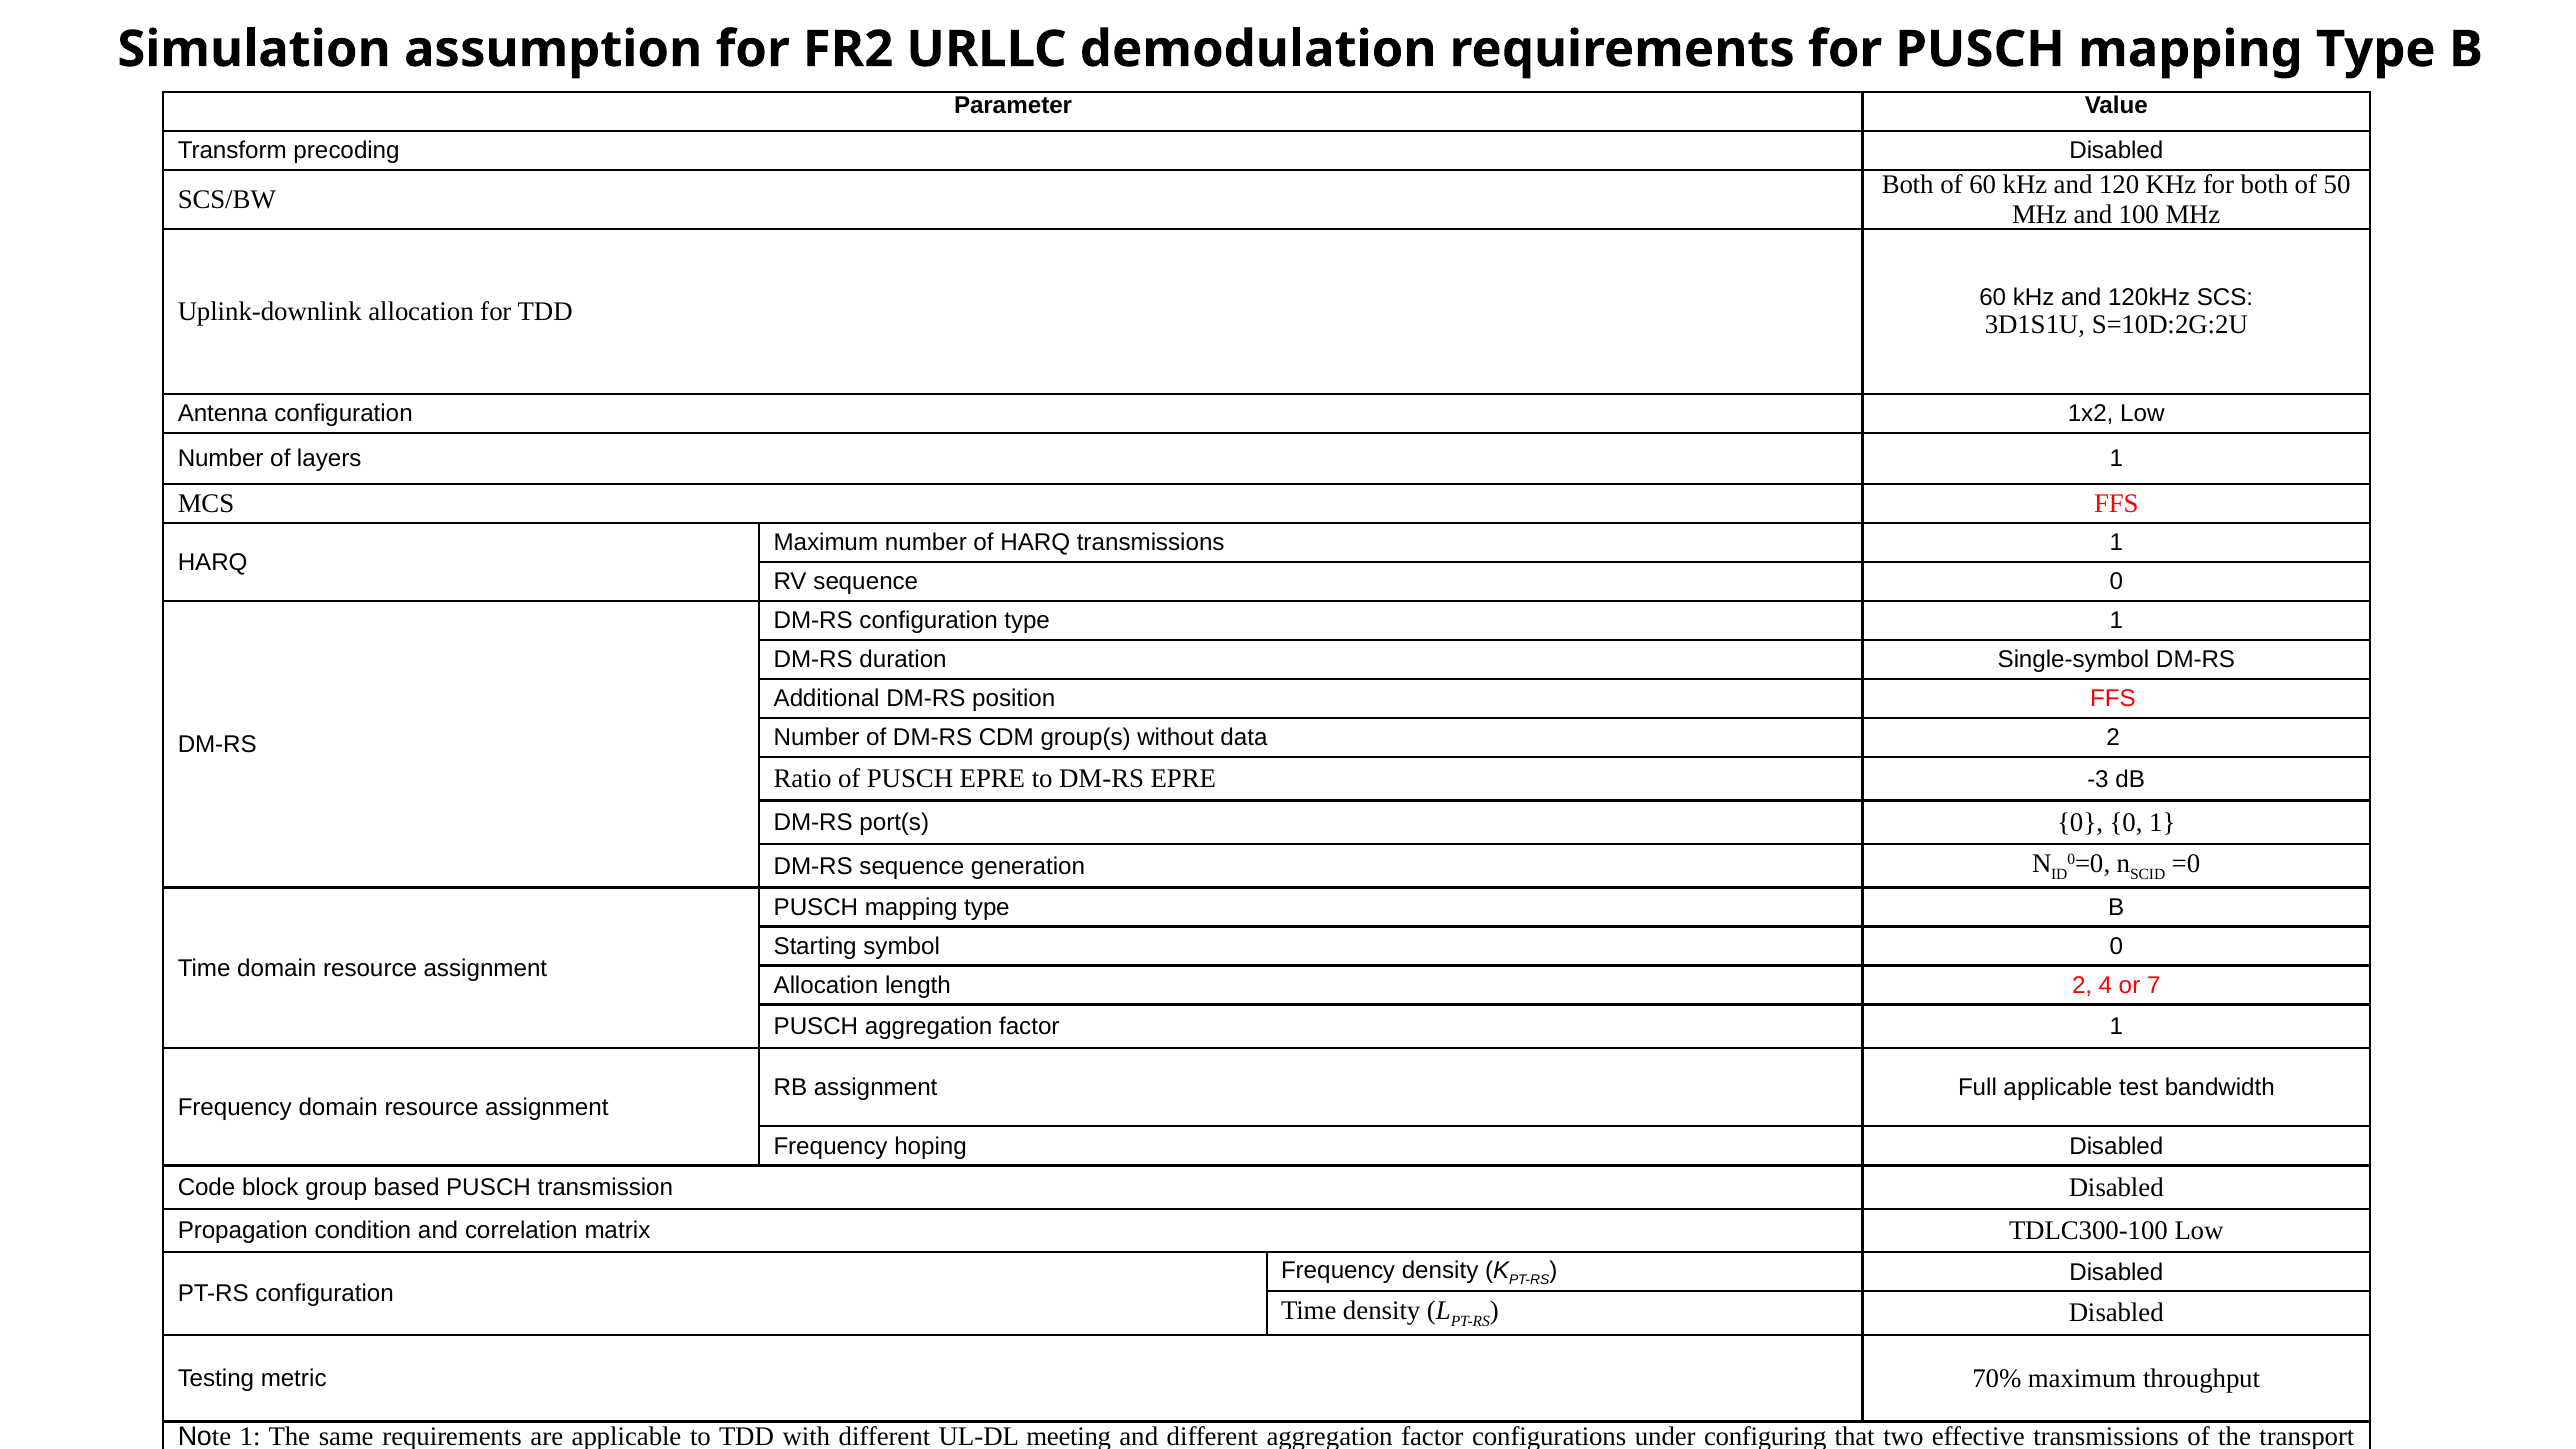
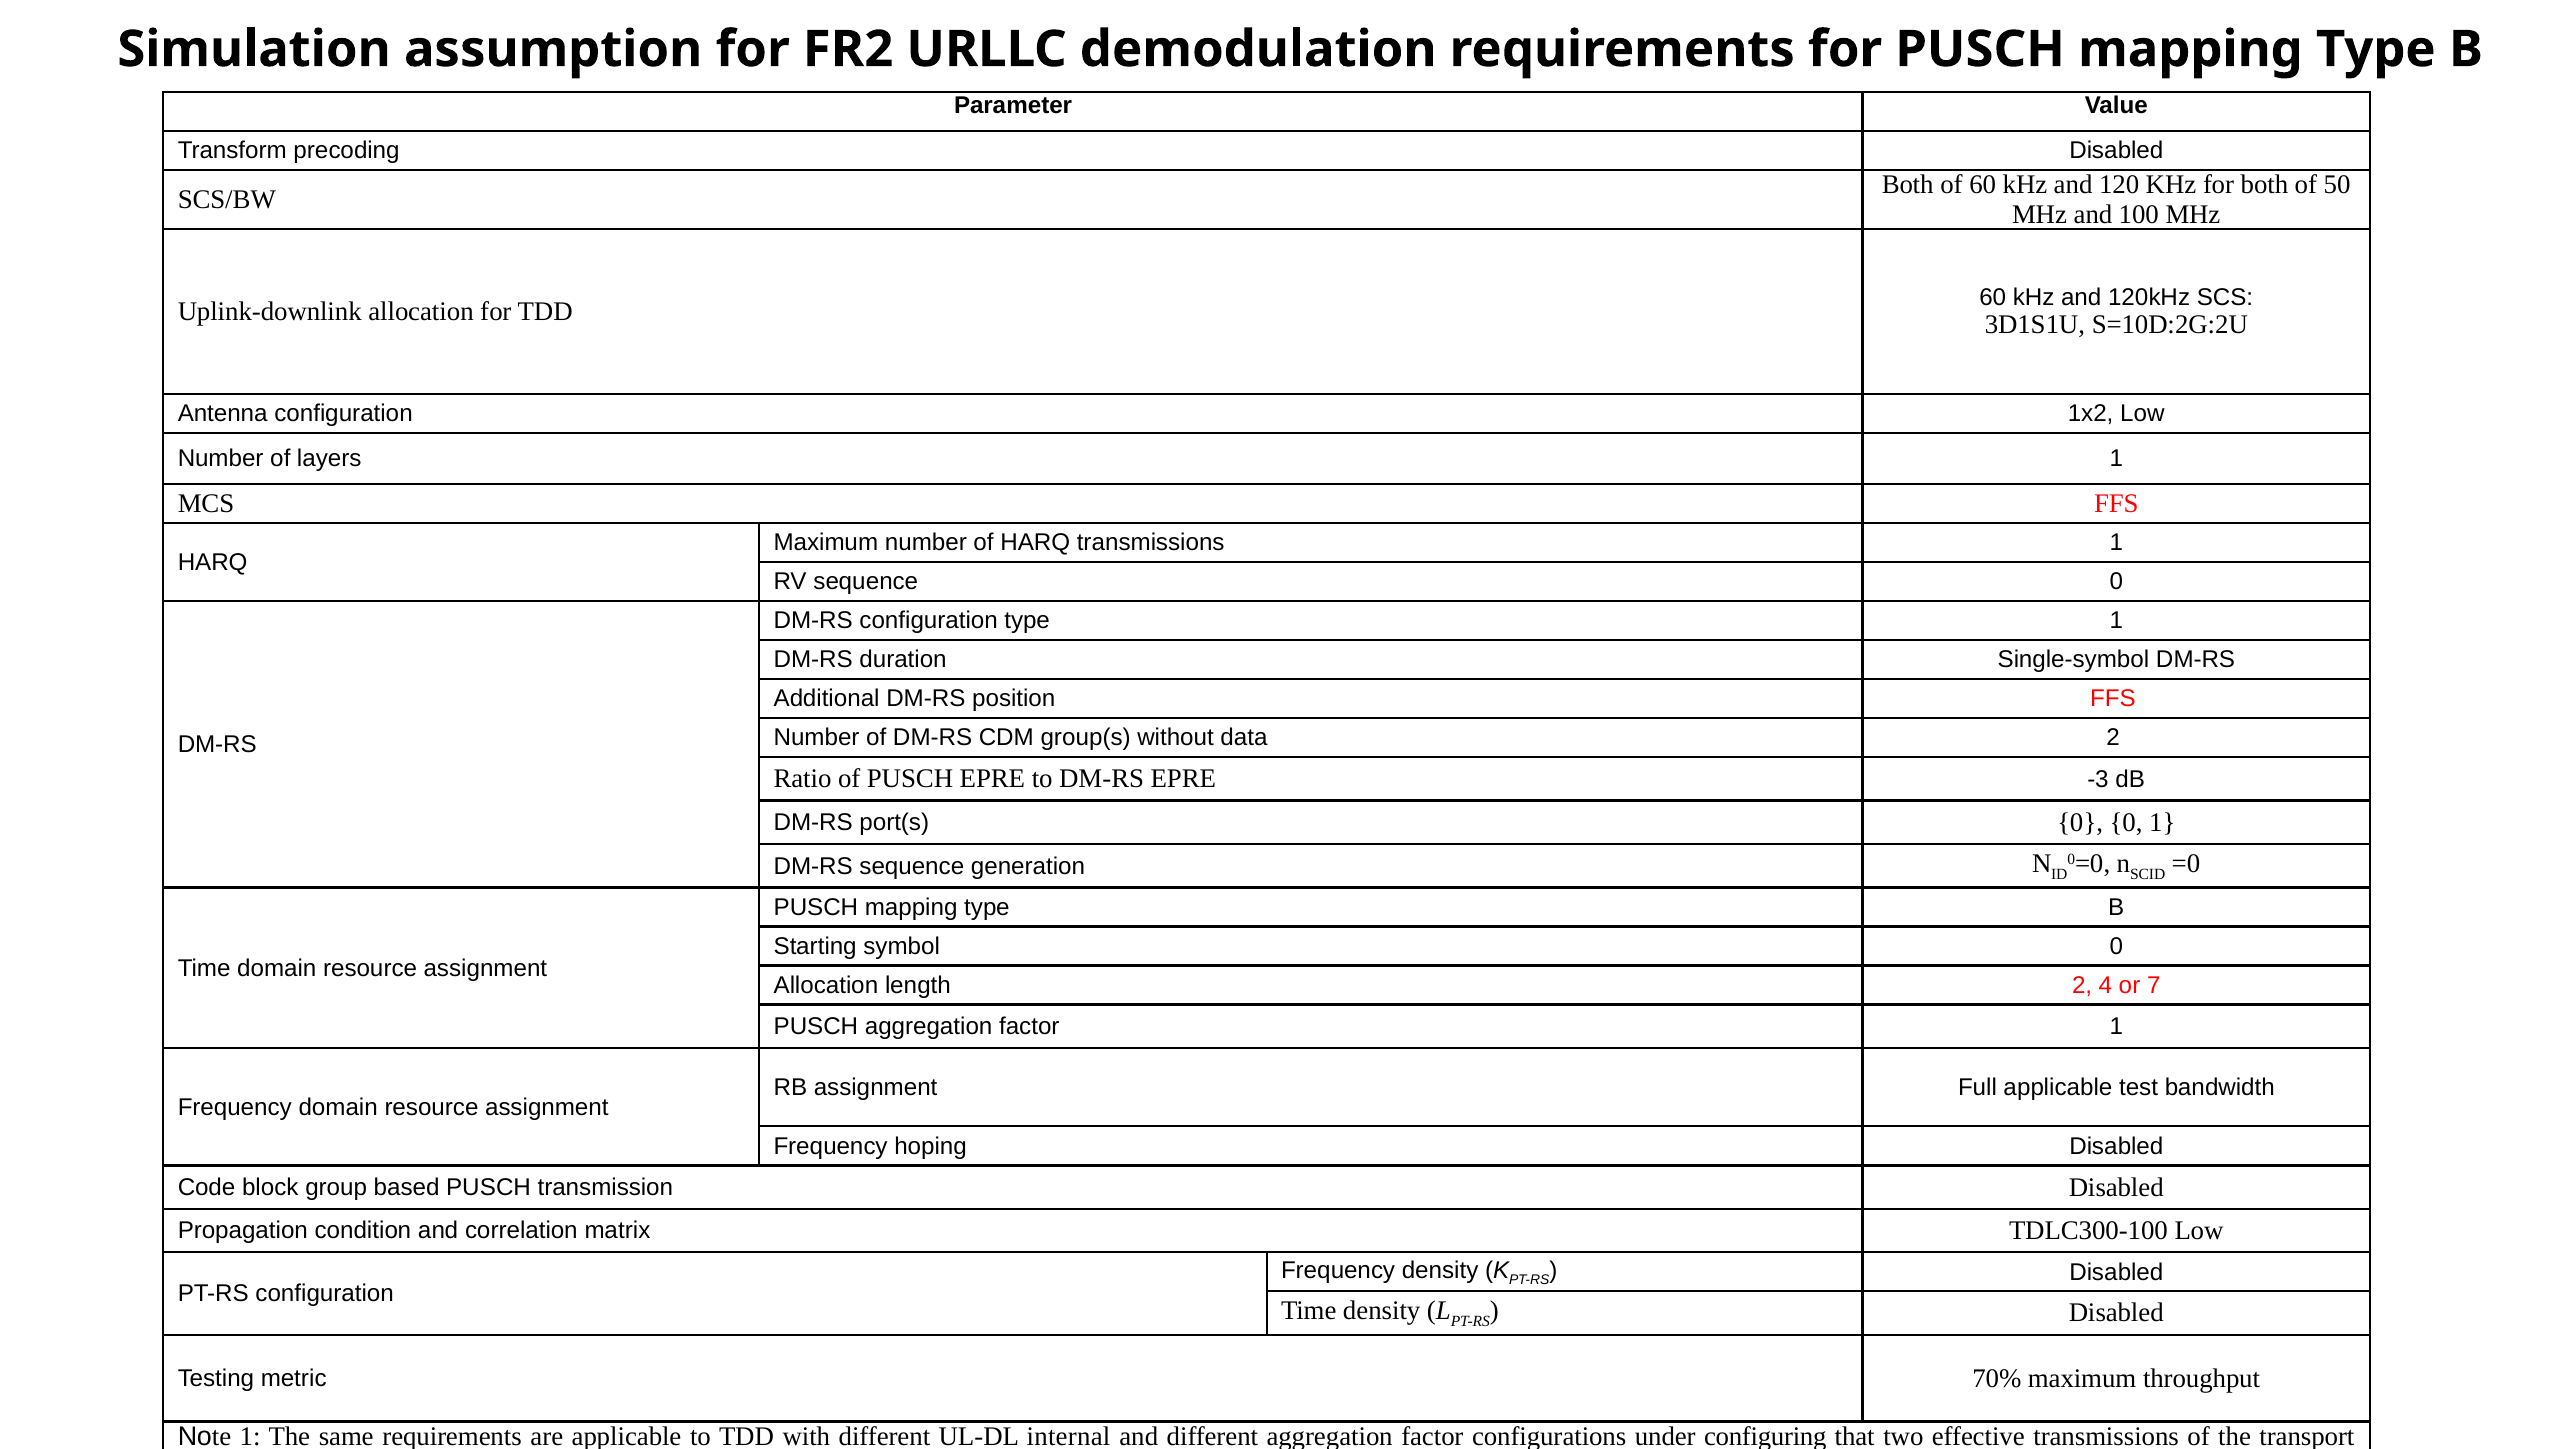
meeting: meeting -> internal
